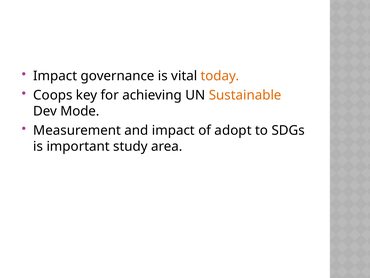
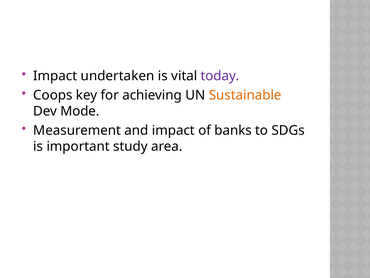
governance: governance -> undertaken
today colour: orange -> purple
adopt: adopt -> banks
